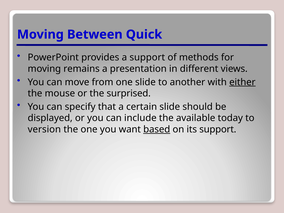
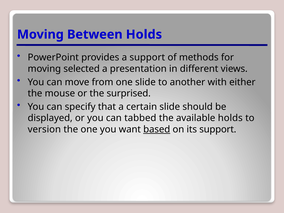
Between Quick: Quick -> Holds
remains: remains -> selected
either underline: present -> none
include: include -> tabbed
available today: today -> holds
